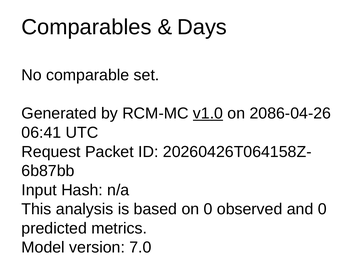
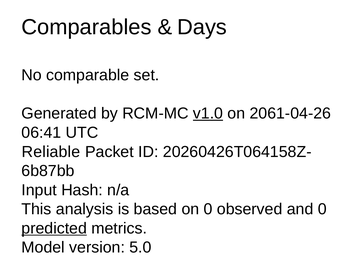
2086-04-26: 2086-04-26 -> 2061-04-26
Request: Request -> Reliable
predicted underline: none -> present
7.0: 7.0 -> 5.0
